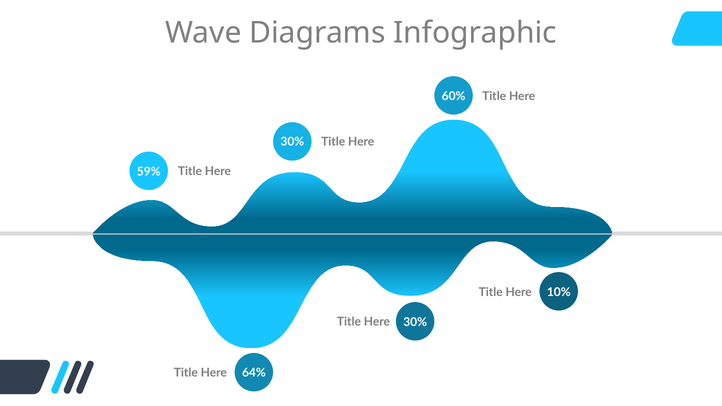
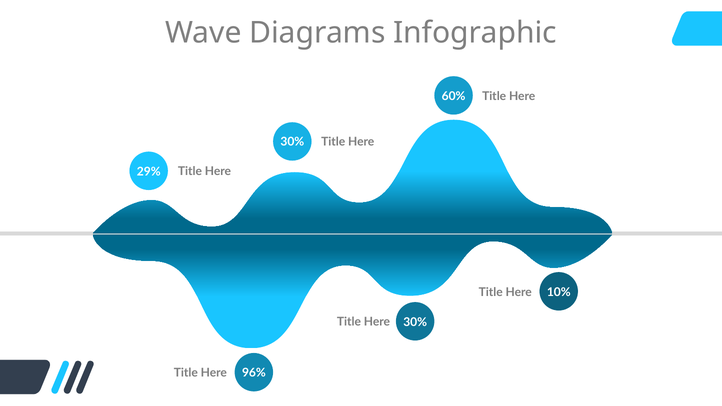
59%: 59% -> 29%
64%: 64% -> 96%
